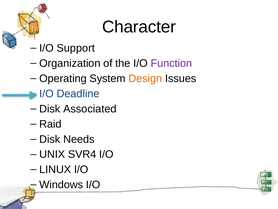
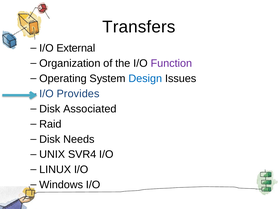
Character: Character -> Transfers
Support: Support -> External
Design colour: orange -> blue
Deadline: Deadline -> Provides
